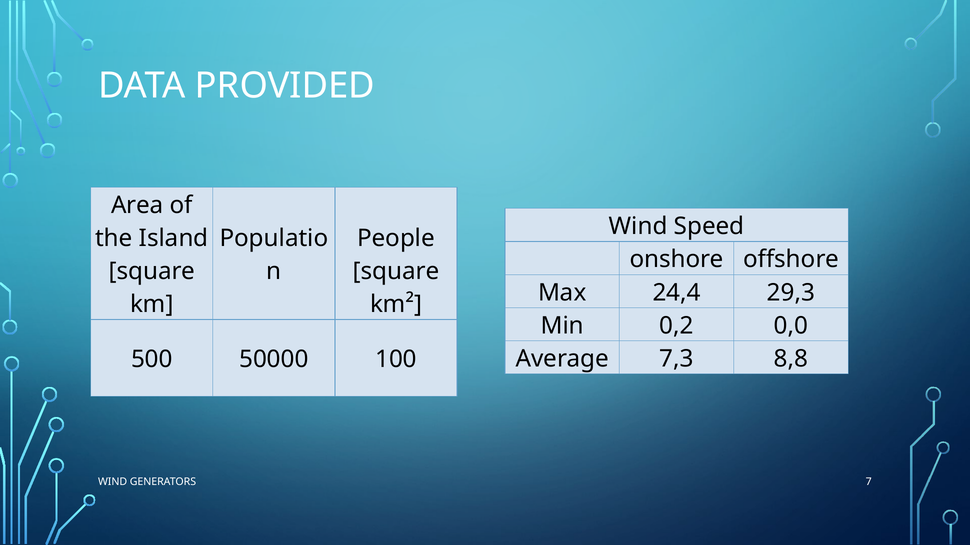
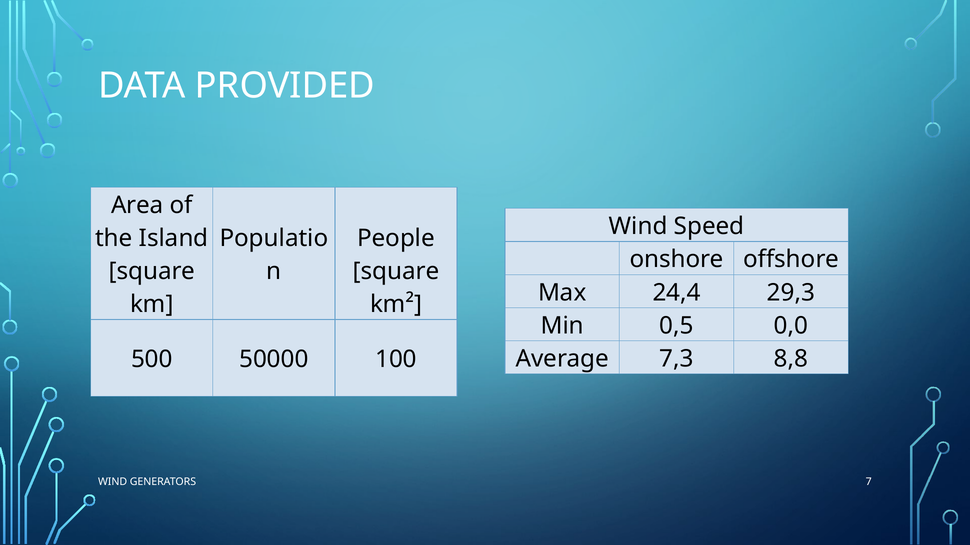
0,2: 0,2 -> 0,5
